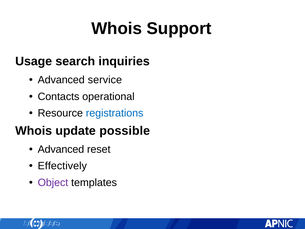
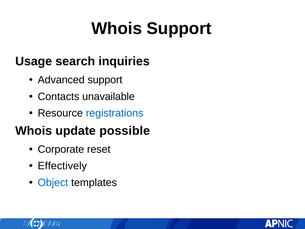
Advanced service: service -> support
operational: operational -> unavailable
Advanced at (61, 149): Advanced -> Corporate
Object colour: purple -> blue
